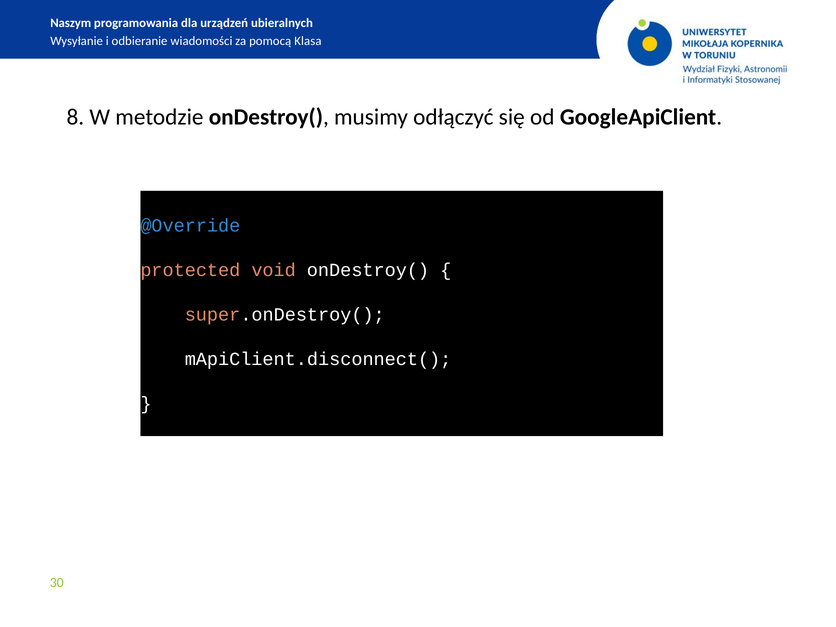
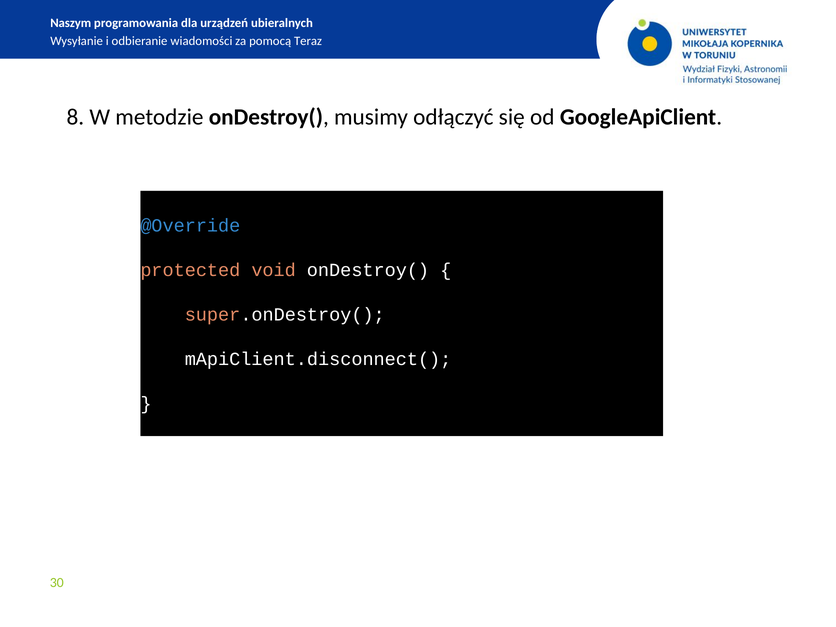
Klasa: Klasa -> Teraz
